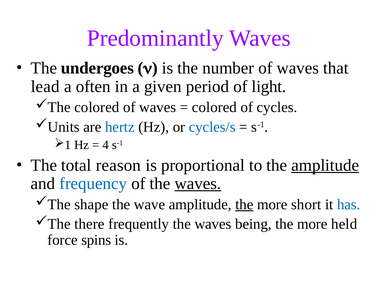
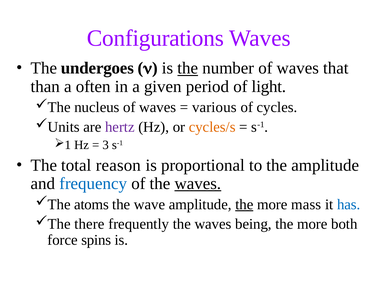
Predominantly: Predominantly -> Configurations
the at (188, 68) underline: none -> present
lead: lead -> than
colored at (97, 107): colored -> nucleus
colored at (214, 107): colored -> various
hertz colour: blue -> purple
cycles/s colour: blue -> orange
4: 4 -> 3
amplitude at (325, 165) underline: present -> none
shape: shape -> atoms
short: short -> mass
held: held -> both
